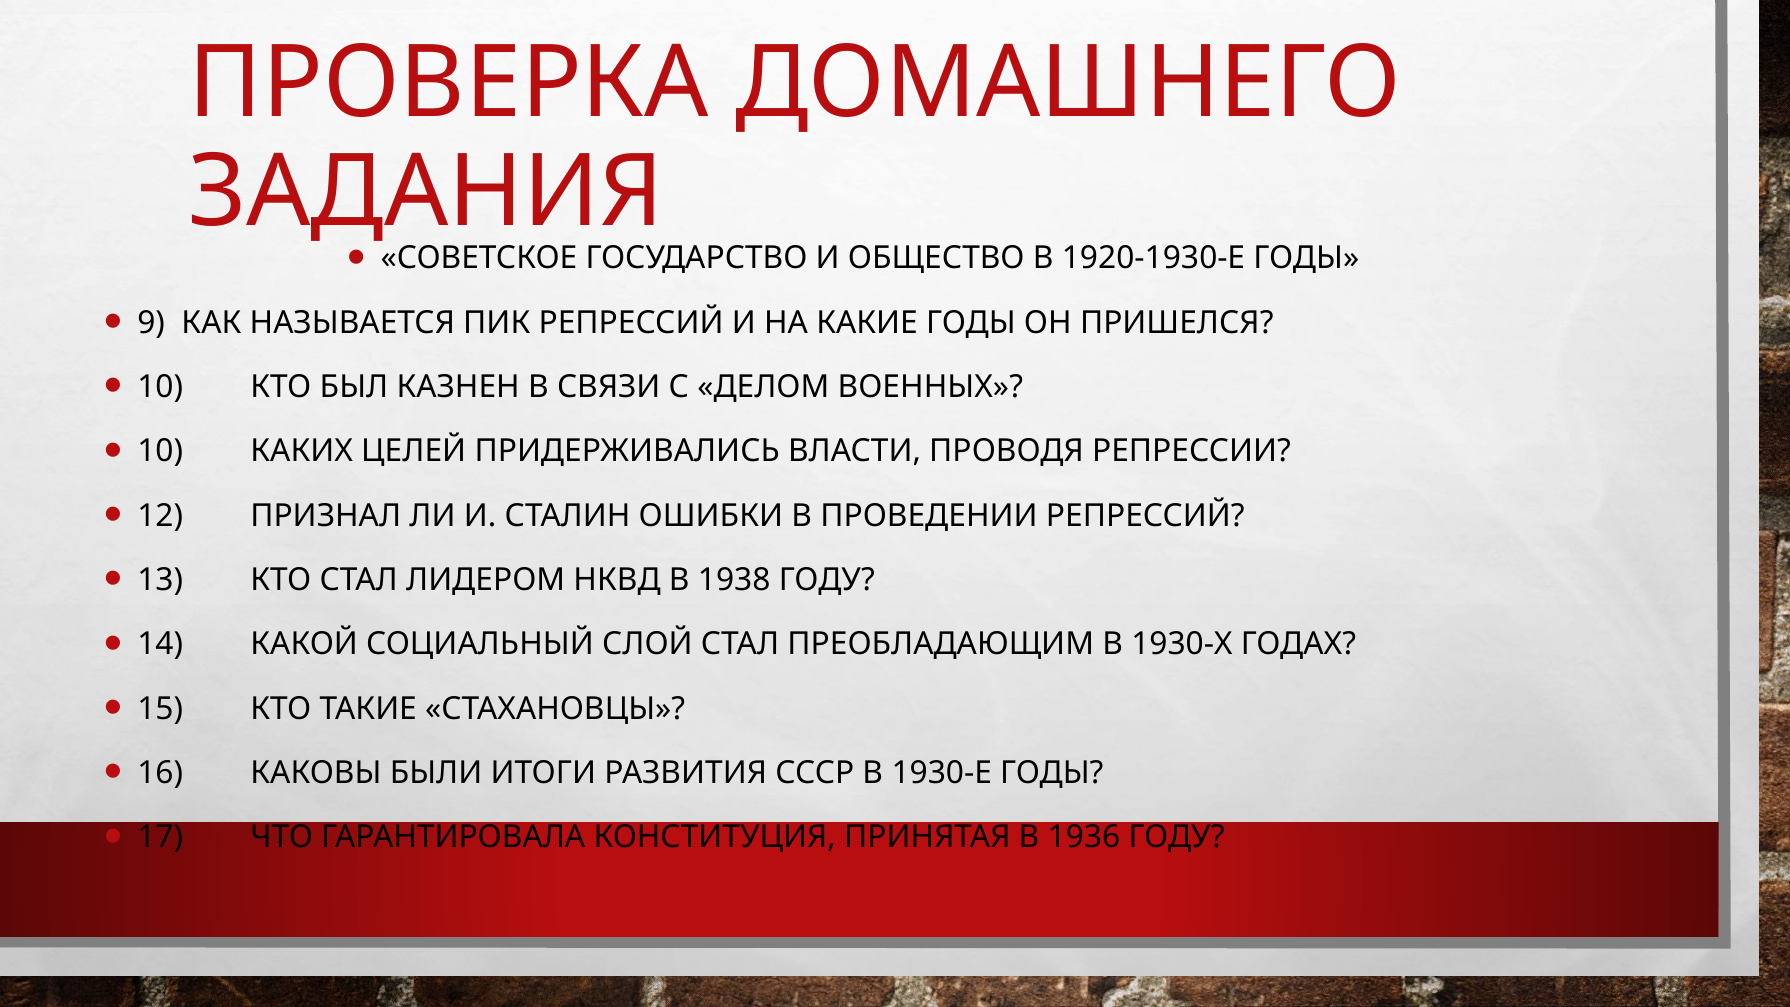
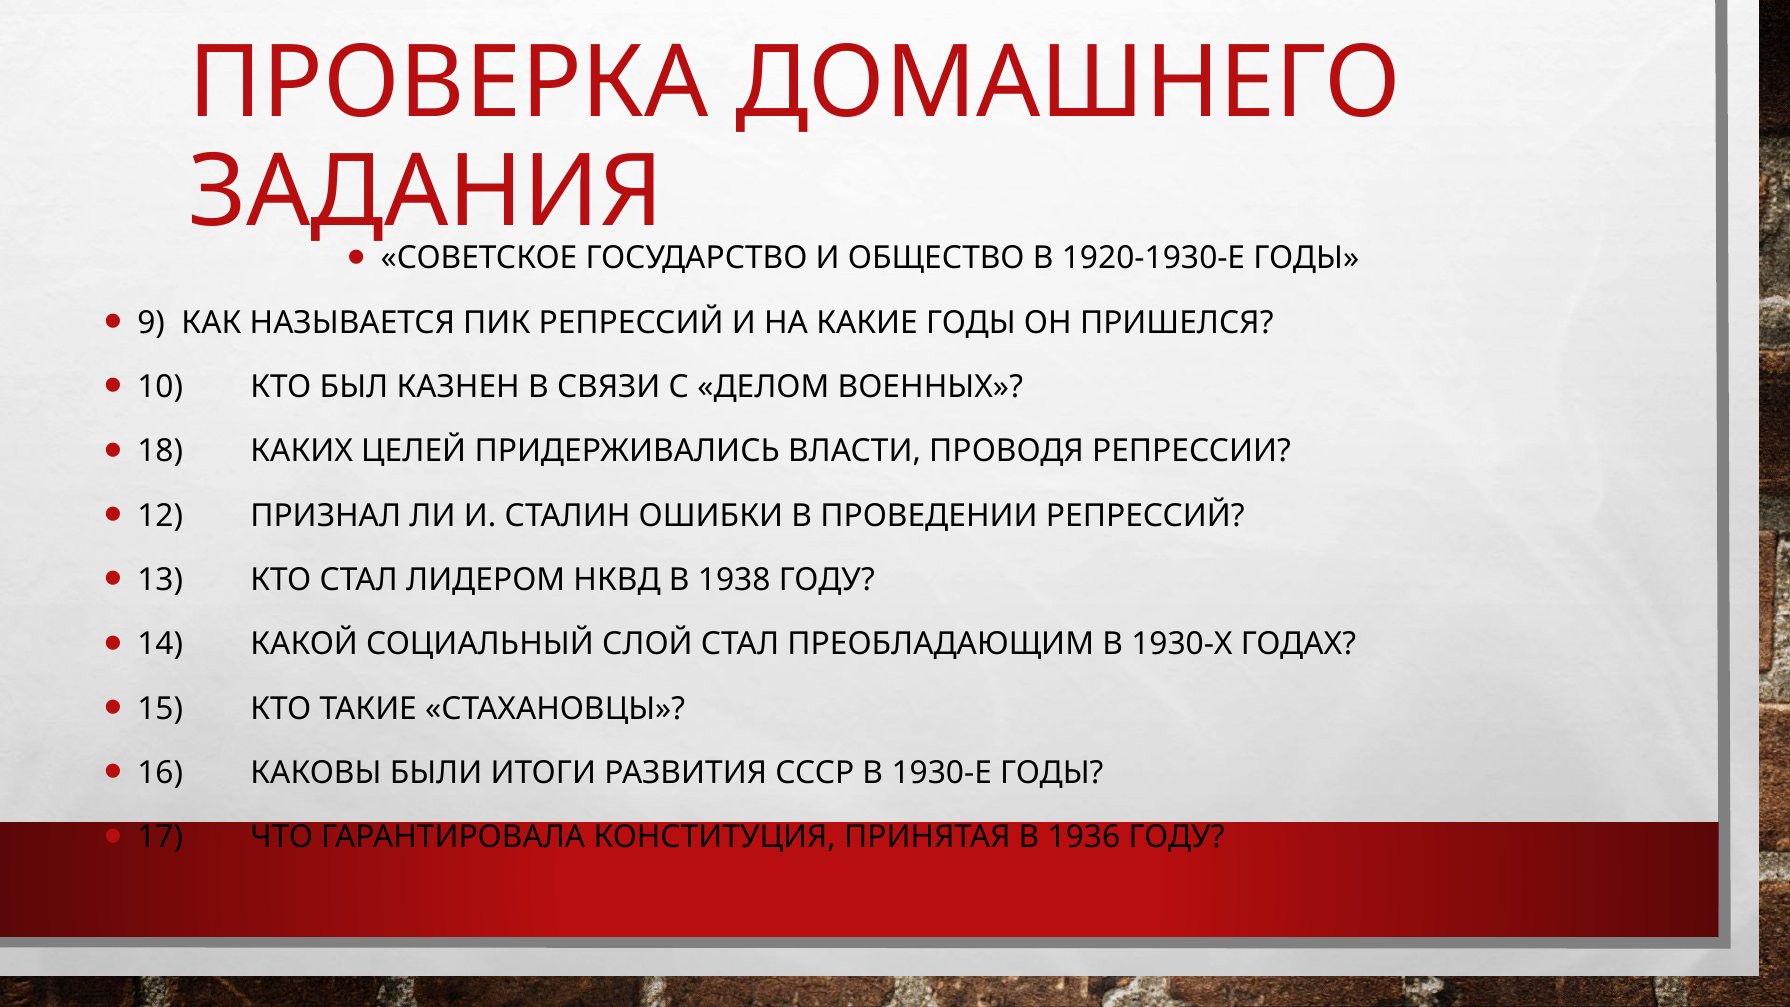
10 at (160, 451): 10 -> 18
